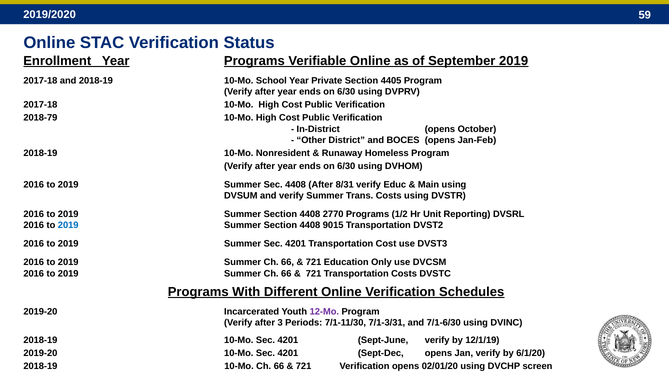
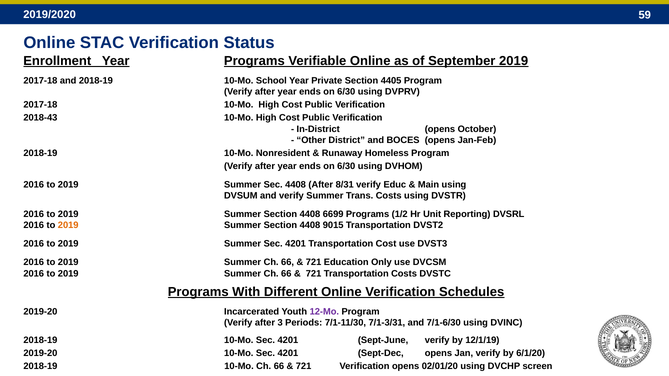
2018-79: 2018-79 -> 2018-43
2770: 2770 -> 6699
2019 at (68, 226) colour: blue -> orange
